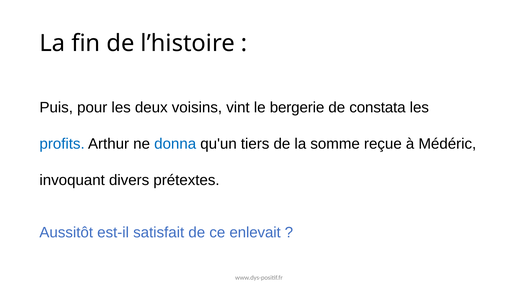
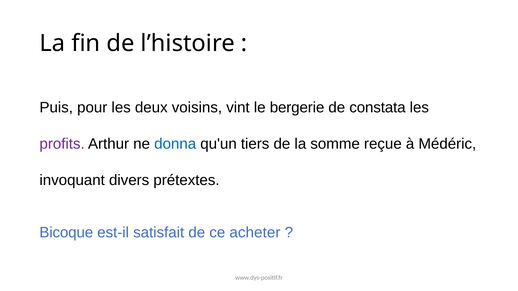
profits colour: blue -> purple
Aussitôt: Aussitôt -> Bicoque
enlevait: enlevait -> acheter
